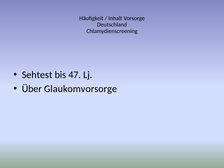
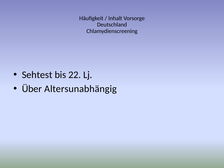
47: 47 -> 22
Glaukomvorsorge: Glaukomvorsorge -> Altersunabhängig
